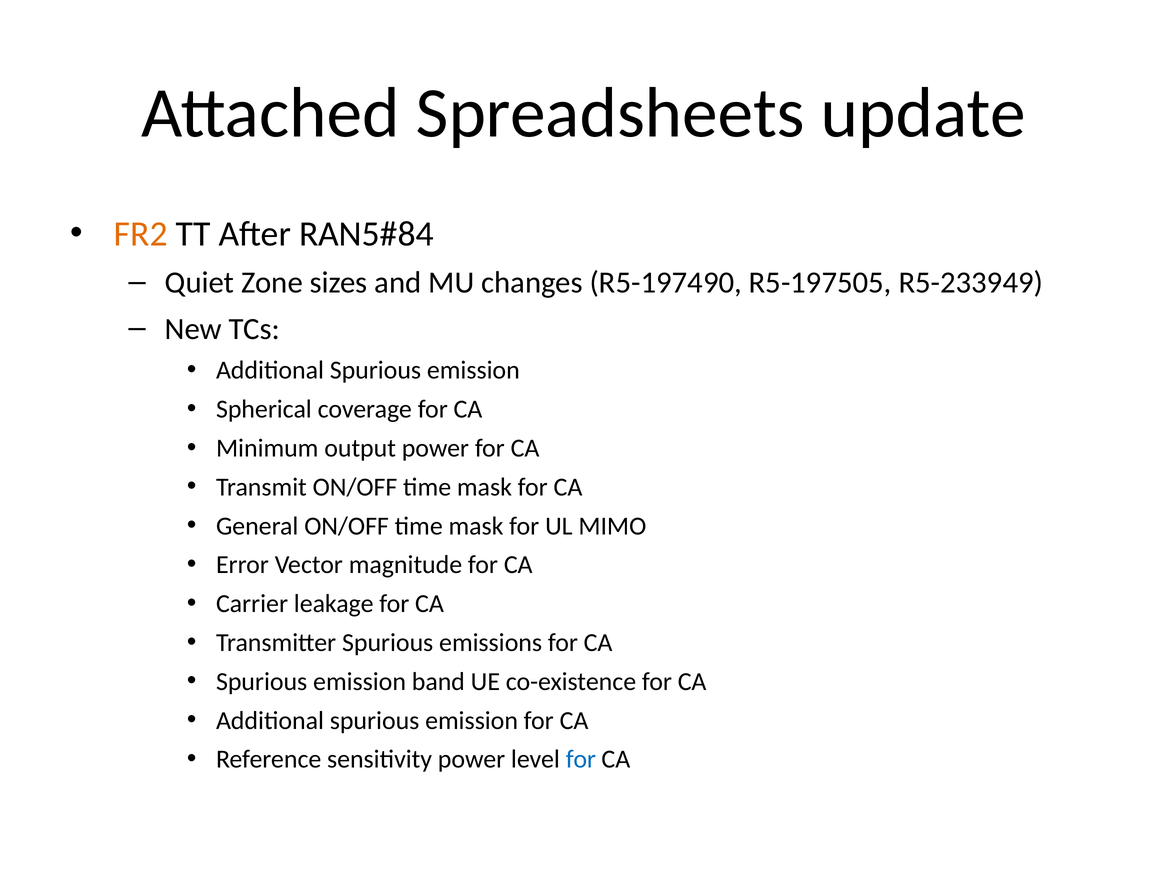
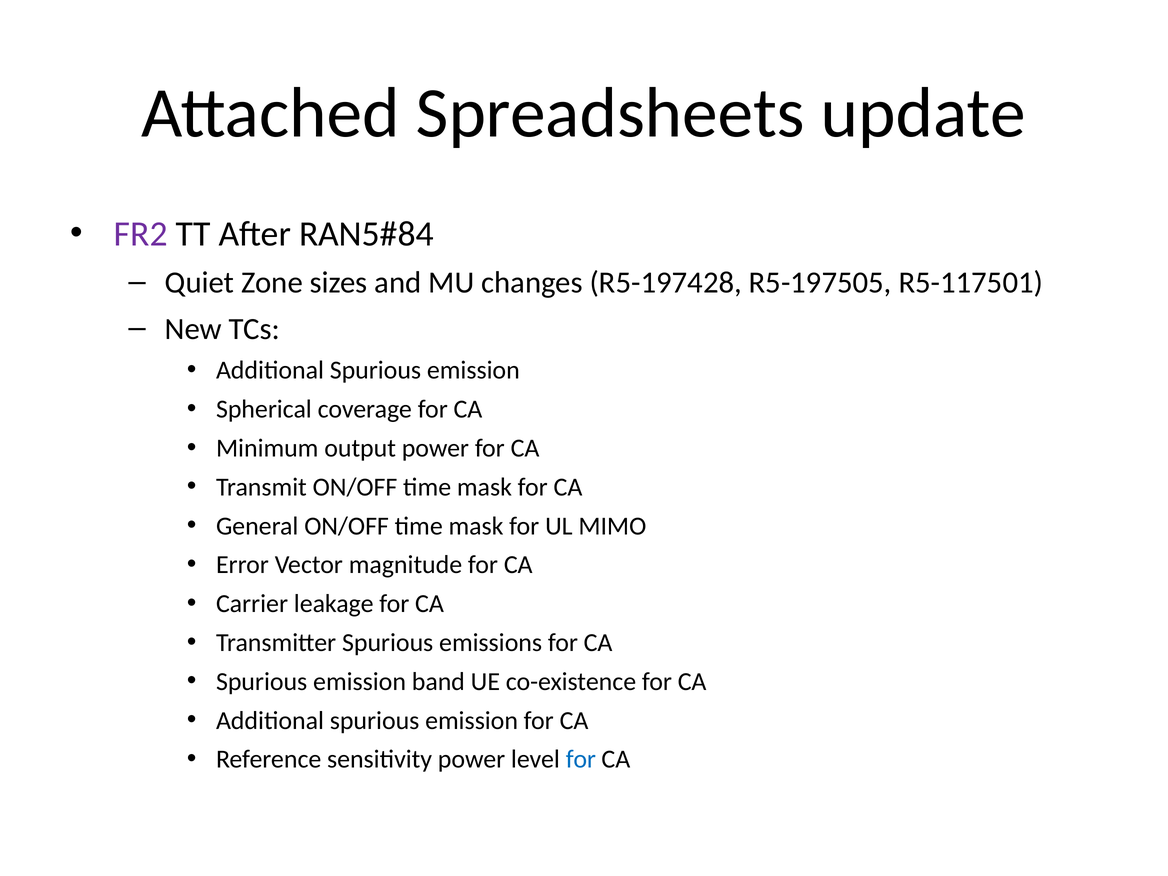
FR2 colour: orange -> purple
R5-197490: R5-197490 -> R5-197428
R5-233949: R5-233949 -> R5-117501
